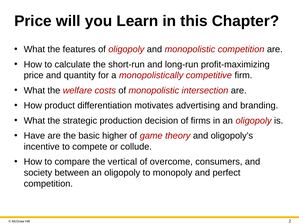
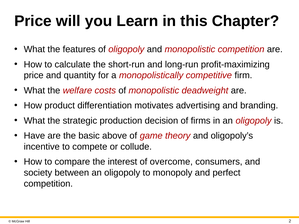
intersection: intersection -> deadweight
higher: higher -> above
vertical: vertical -> interest
